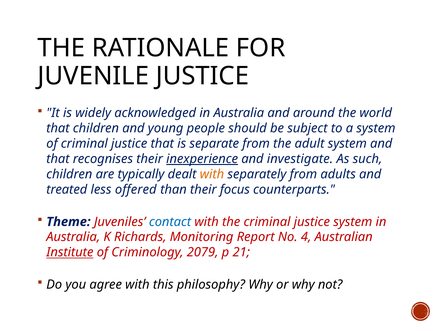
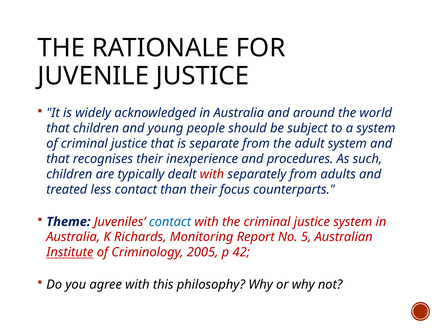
inexperience underline: present -> none
investigate: investigate -> procedures
with at (212, 174) colour: orange -> red
less offered: offered -> contact
4: 4 -> 5
2079: 2079 -> 2005
21: 21 -> 42
